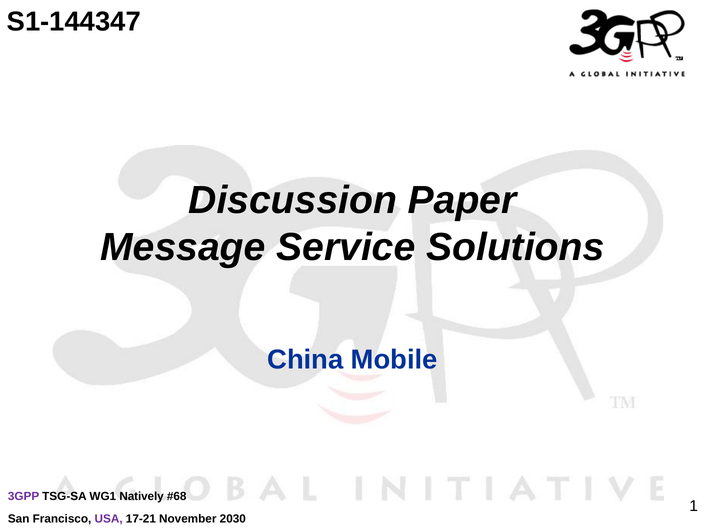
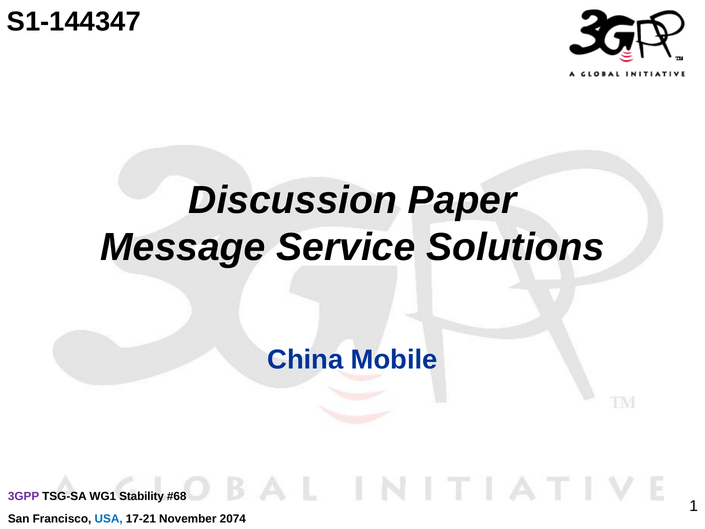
Natively: Natively -> Stability
USA colour: purple -> blue
2030: 2030 -> 2074
